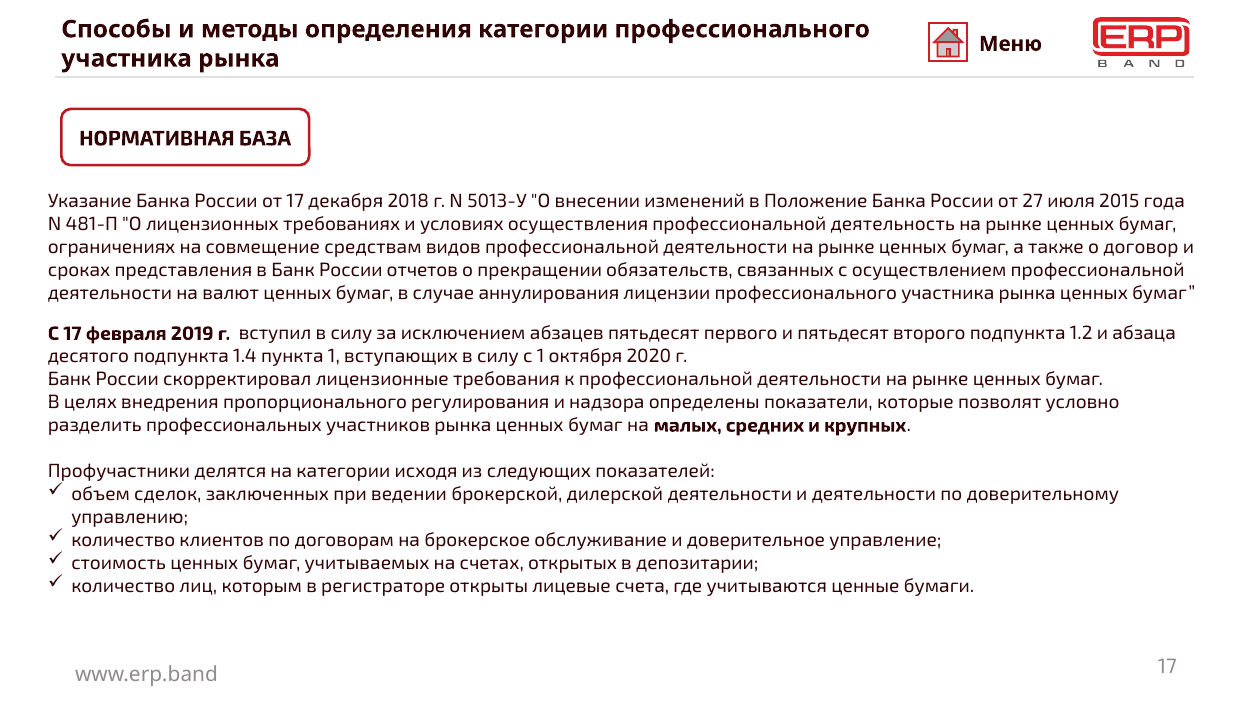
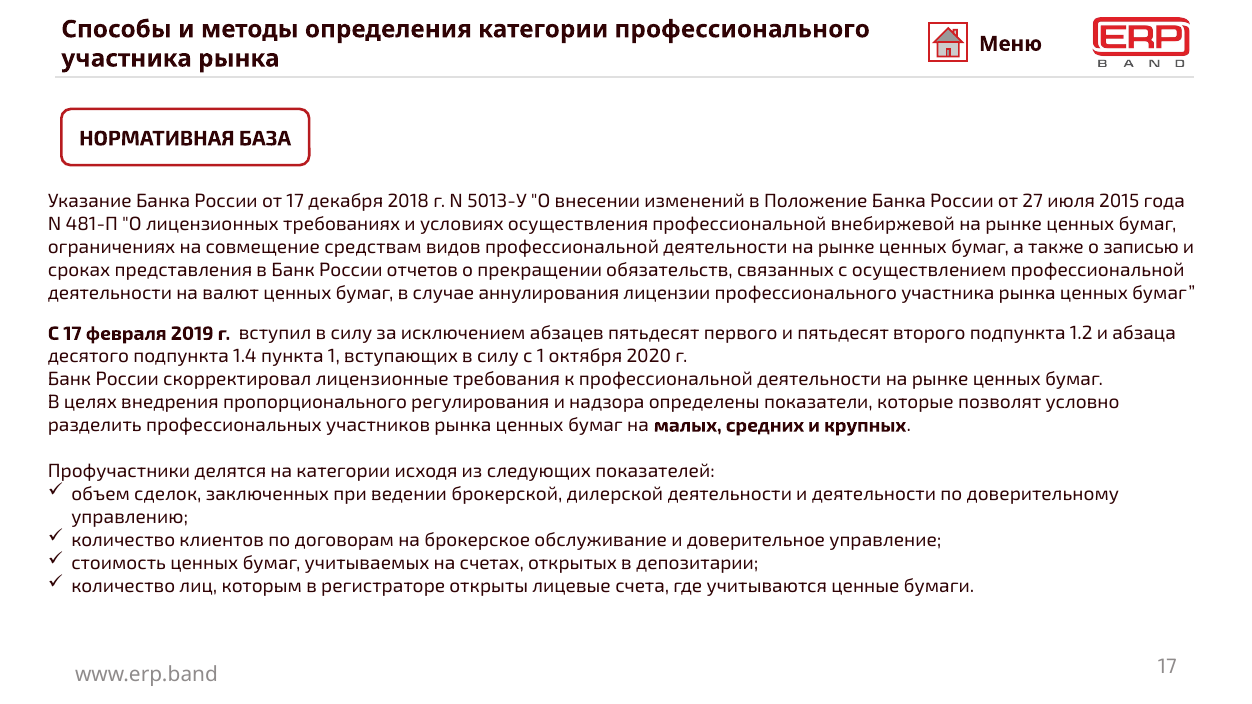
деятельность: деятельность -> внебиржевой
договор: договор -> записью
